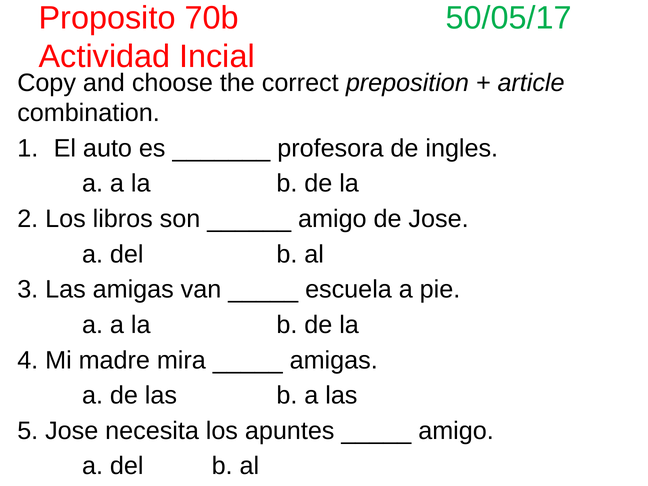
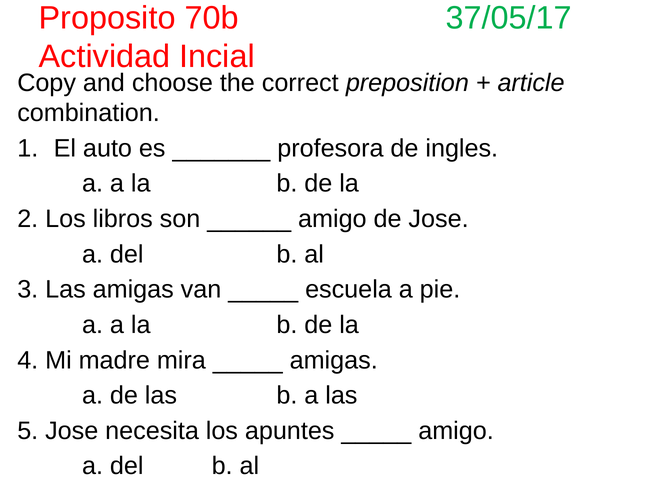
50/05/17: 50/05/17 -> 37/05/17
